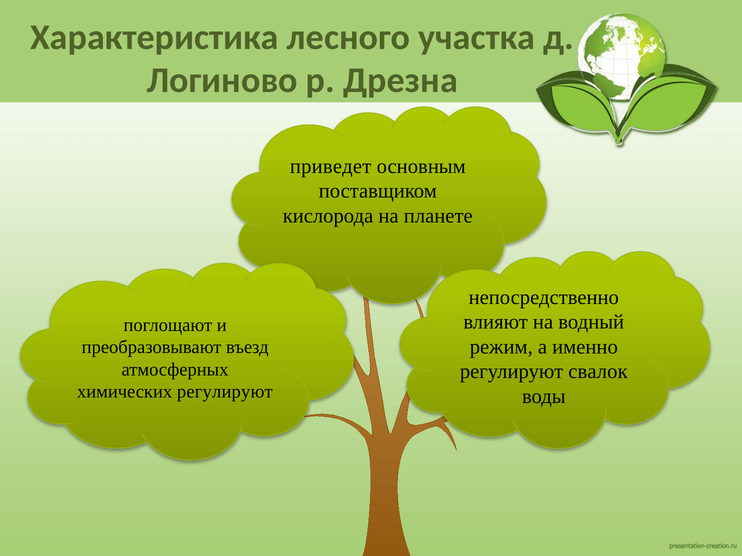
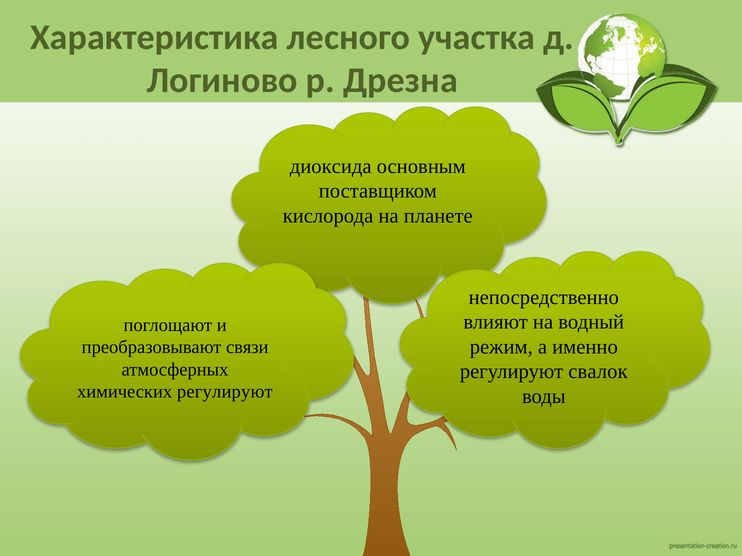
приведет: приведет -> диоксида
въезд: въезд -> связи
